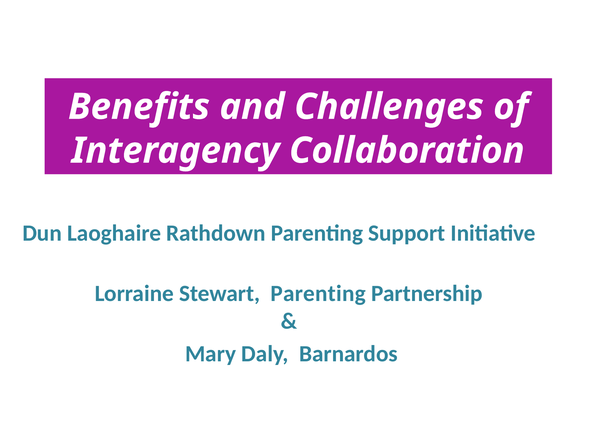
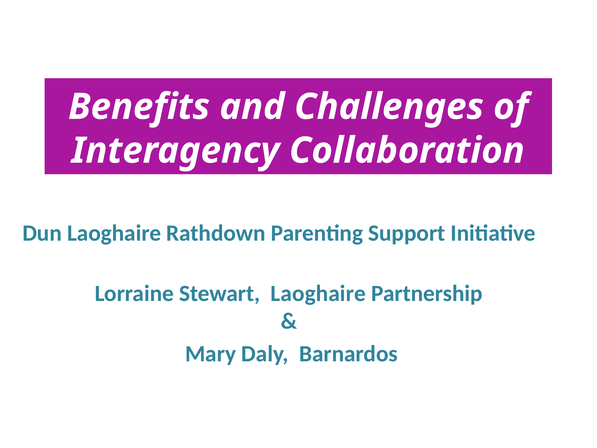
Stewart Parenting: Parenting -> Laoghaire
